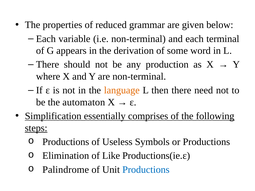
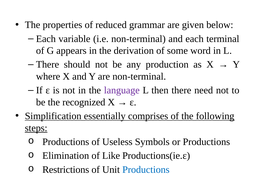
language colour: orange -> purple
automaton: automaton -> recognized
Palindrome: Palindrome -> Restrictions
